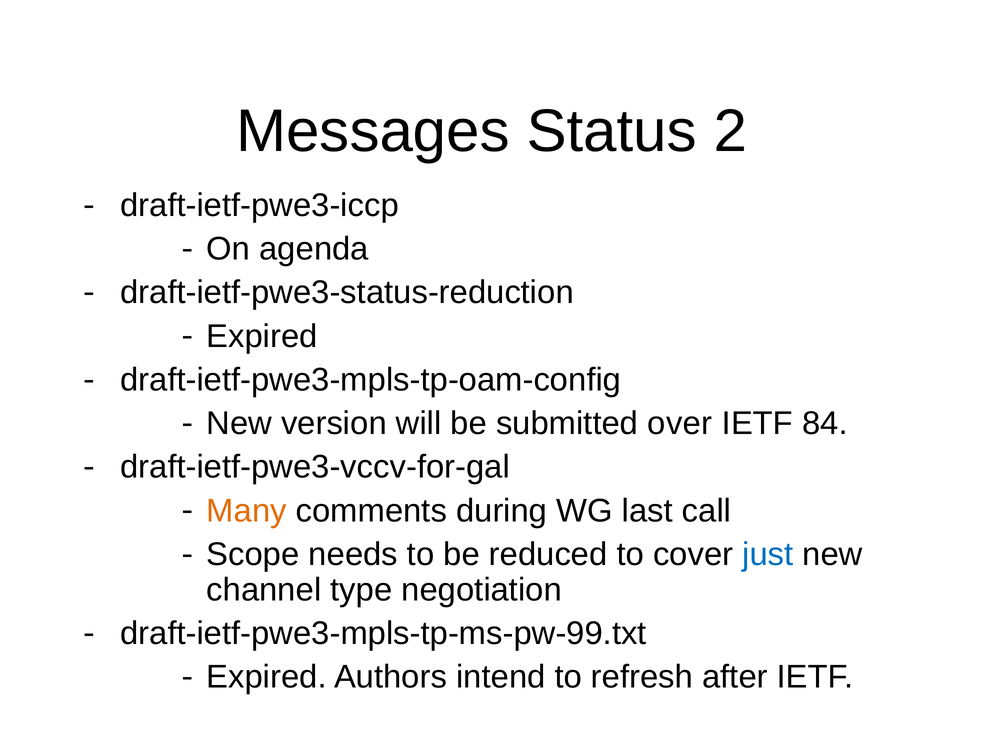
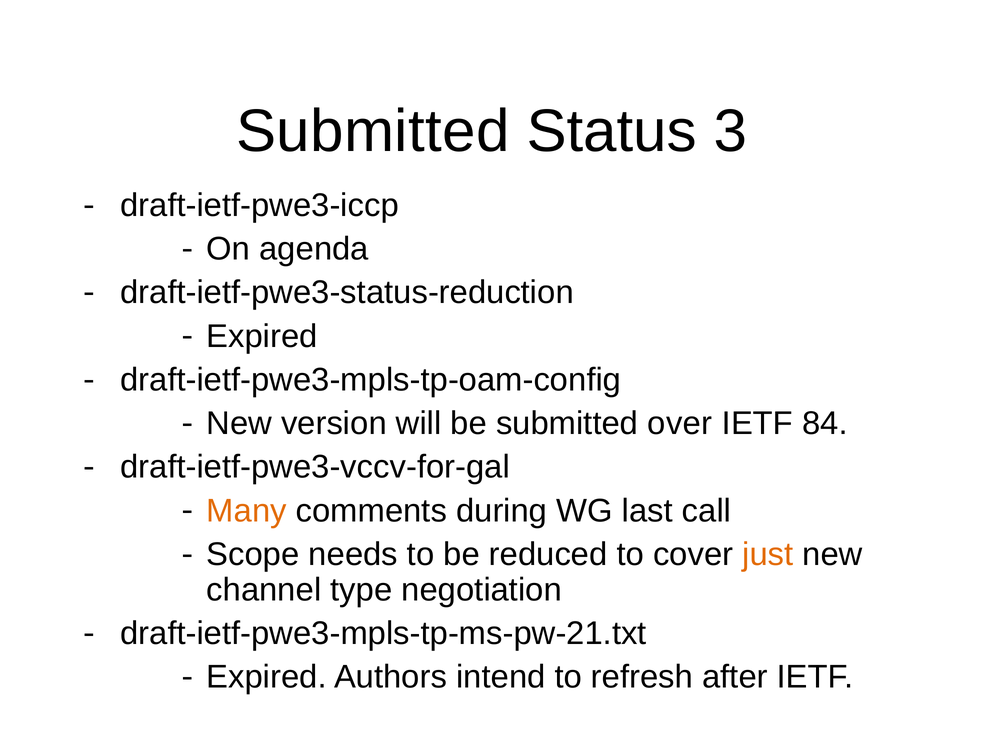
Messages at (373, 131): Messages -> Submitted
2: 2 -> 3
just colour: blue -> orange
draft-ietf-pwe3-mpls-tp-ms-pw-99.txt: draft-ietf-pwe3-mpls-tp-ms-pw-99.txt -> draft-ietf-pwe3-mpls-tp-ms-pw-21.txt
